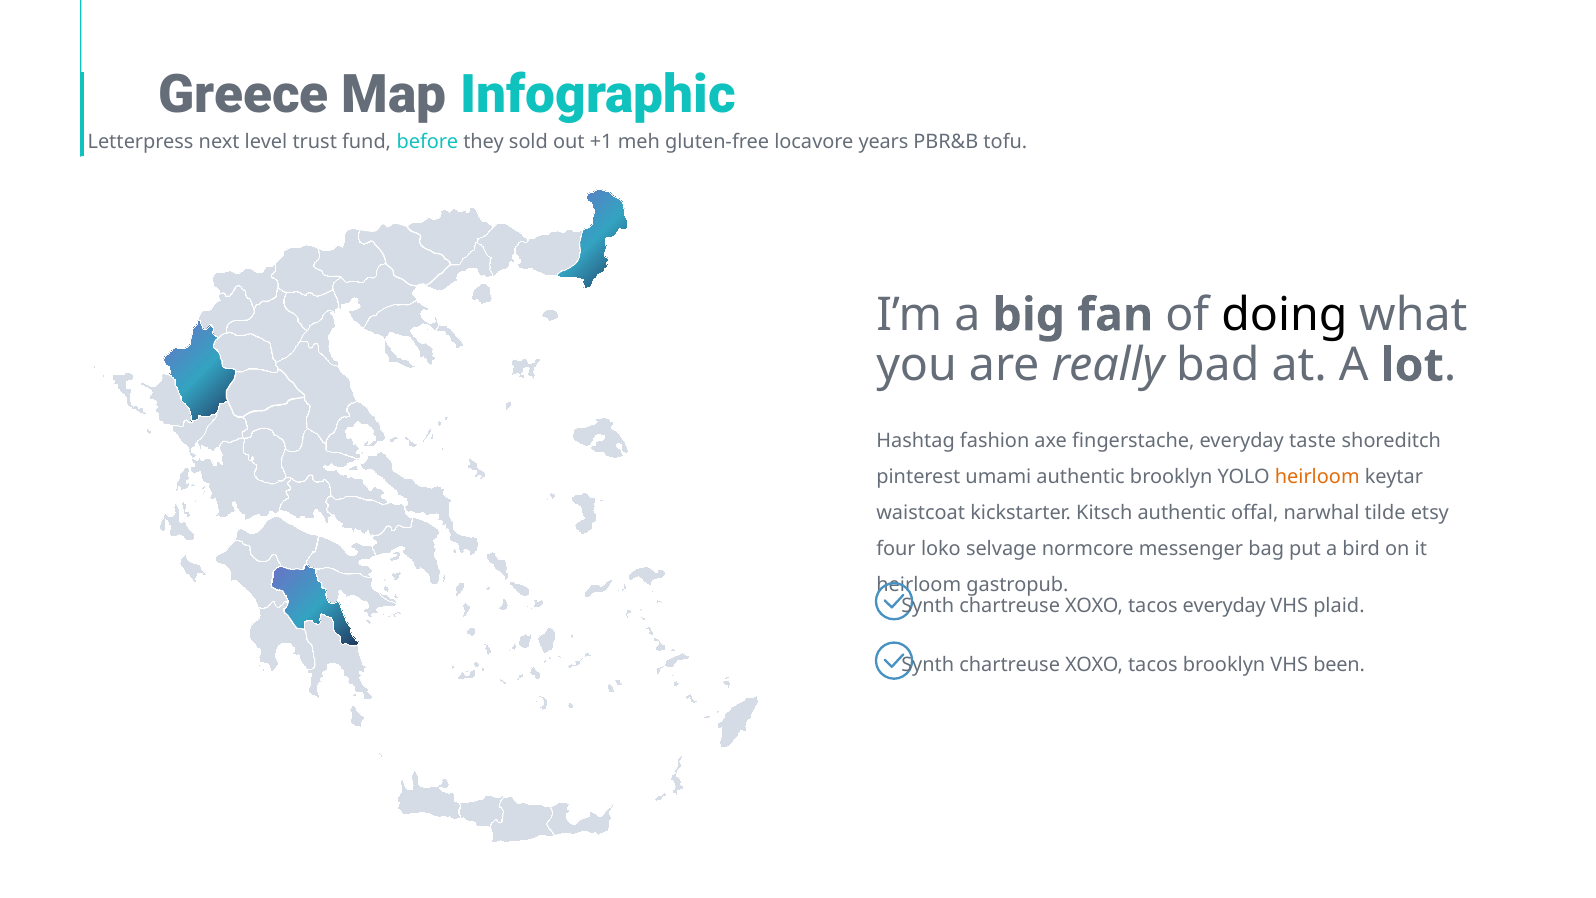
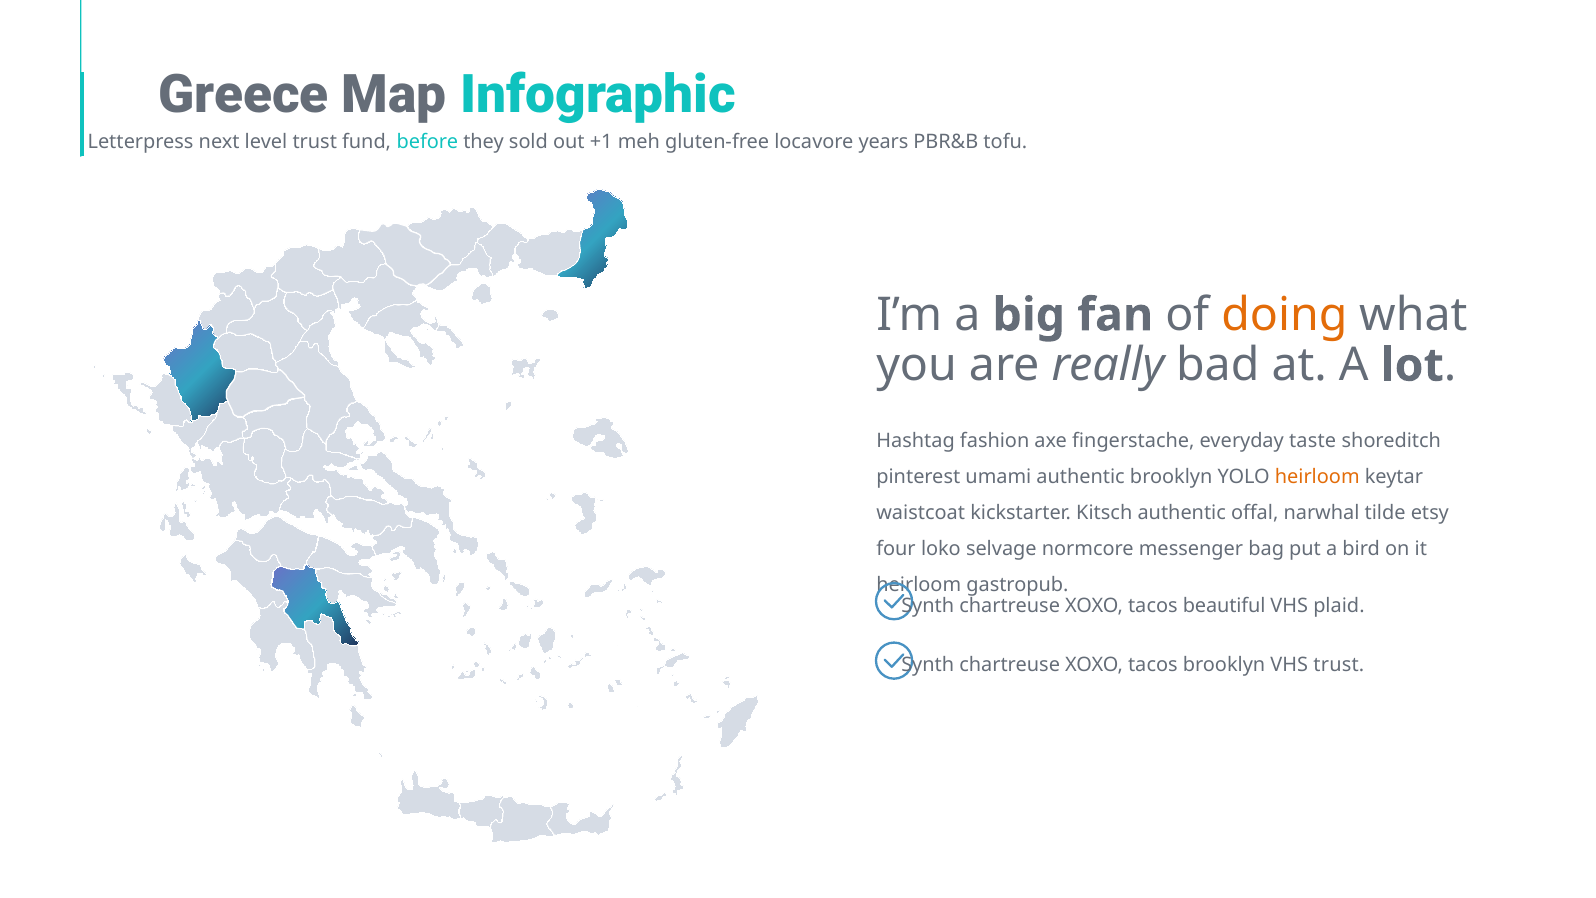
doing colour: black -> orange
tacos everyday: everyday -> beautiful
VHS been: been -> trust
